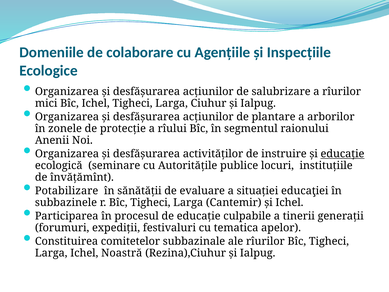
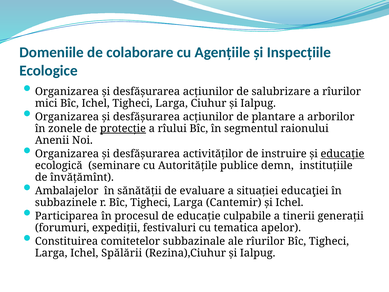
protecție underline: none -> present
locuri: locuri -> demn
Potabilizare: Potabilizare -> Ambalajelor
Noastră: Noastră -> Spălării
